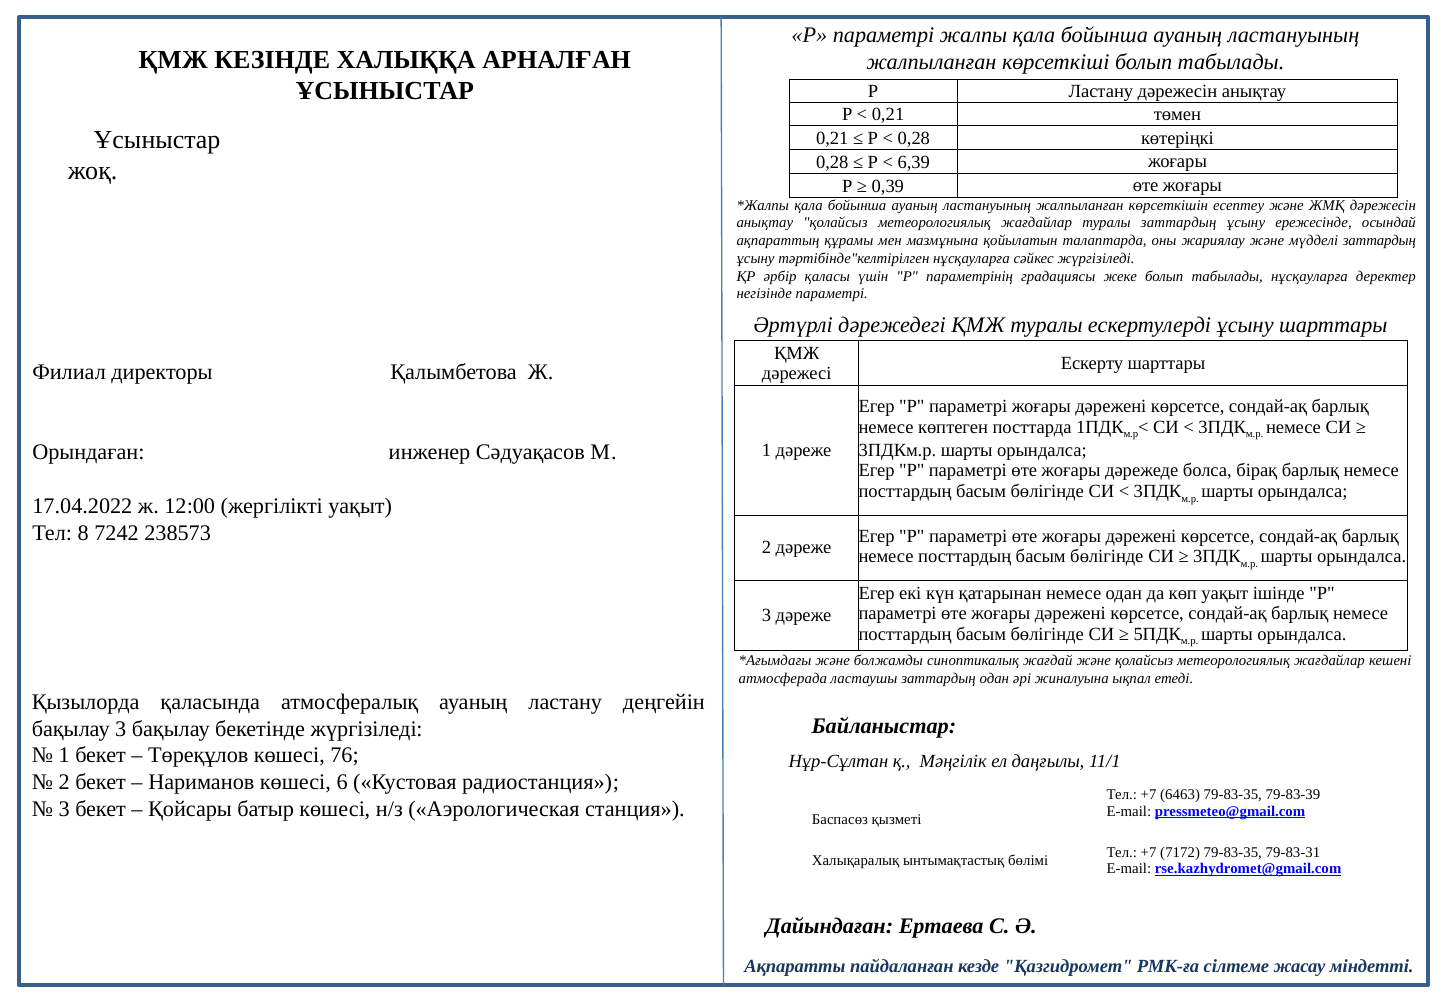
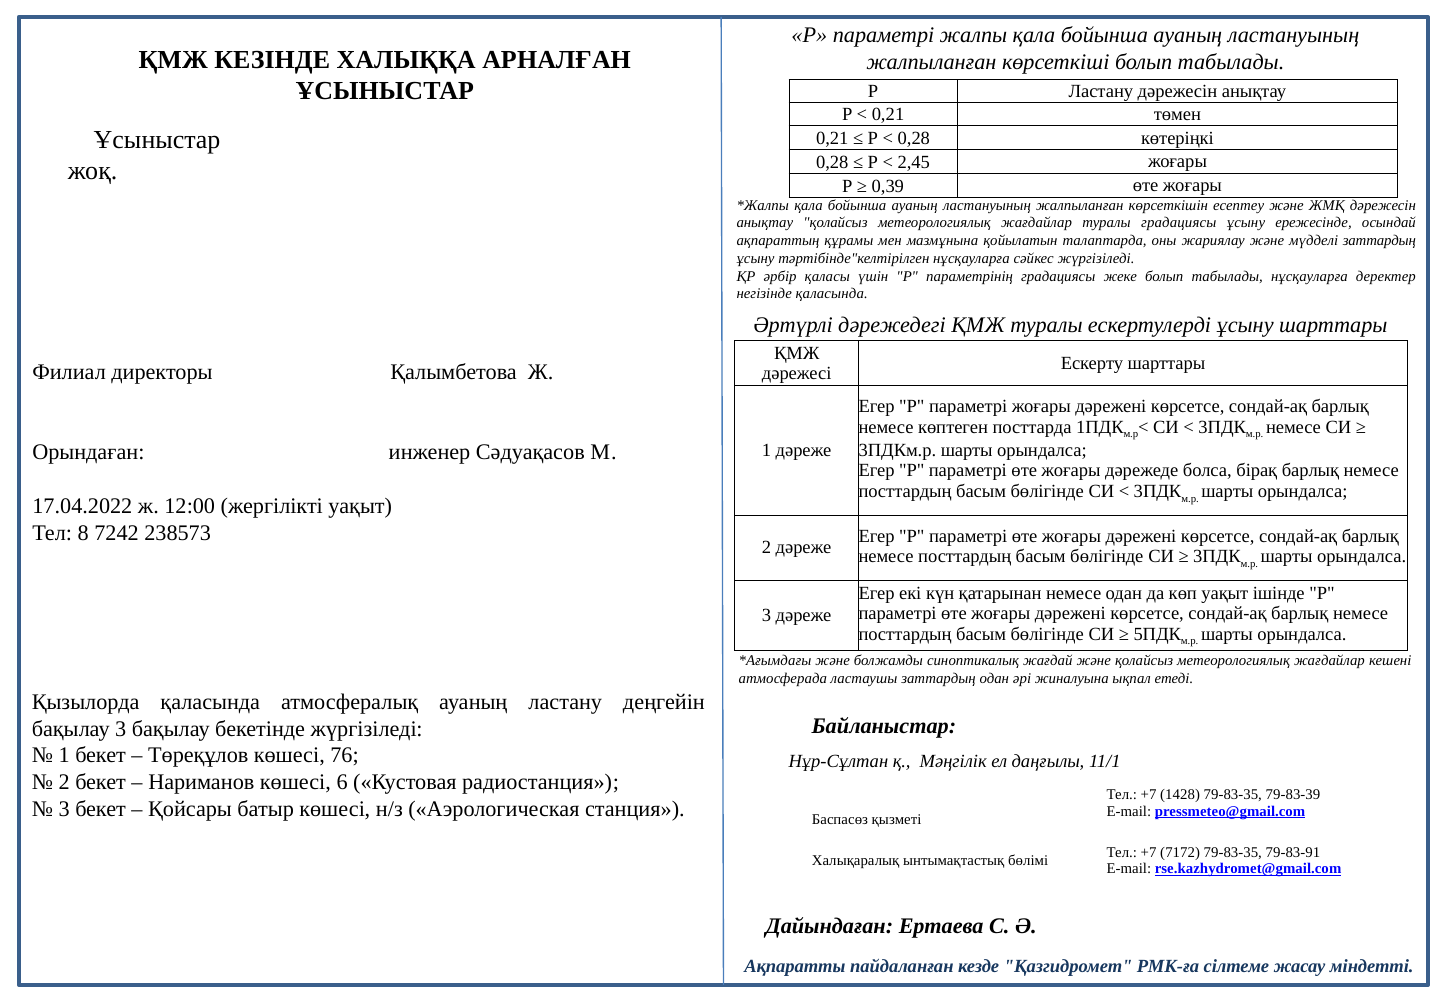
6,39: 6,39 -> 2,45
туралы заттардың: заттардың -> градациясы
негізінде параметрі: параметрі -> қаласында
6463: 6463 -> 1428
79-83-31: 79-83-31 -> 79-83-91
